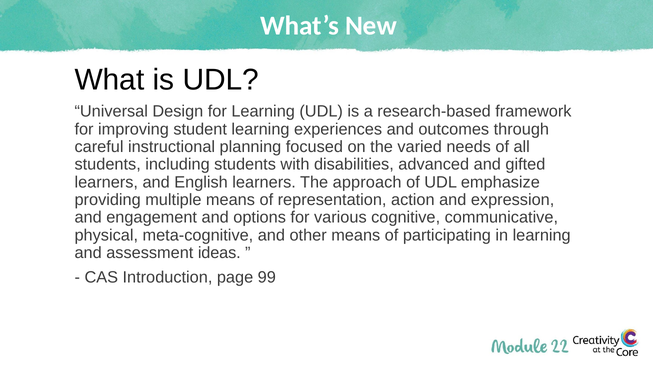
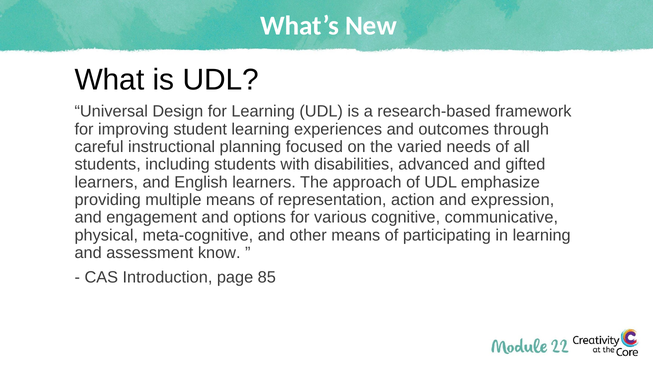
ideas: ideas -> know
99: 99 -> 85
